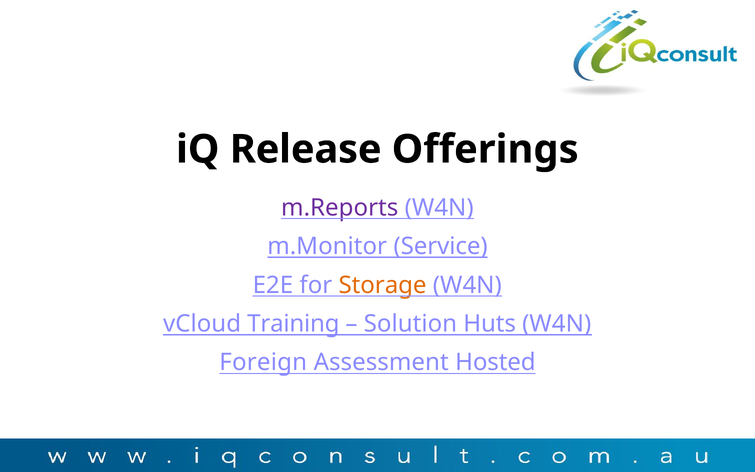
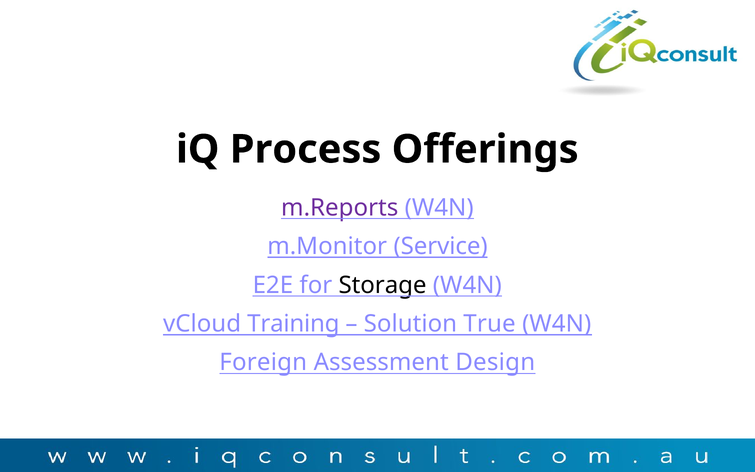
Release: Release -> Process
Storage colour: orange -> black
Huts: Huts -> True
Hosted: Hosted -> Design
